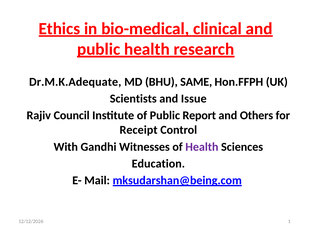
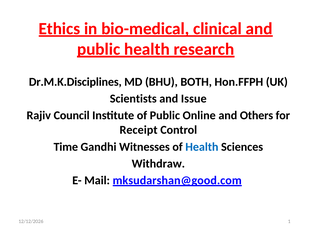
Dr.M.K.Adequate: Dr.M.K.Adequate -> Dr.M.K.Disciplines
SAME: SAME -> BOTH
Report: Report -> Online
With: With -> Time
Health at (202, 147) colour: purple -> blue
Education: Education -> Withdraw
mksudarshan@being.com: mksudarshan@being.com -> mksudarshan@good.com
